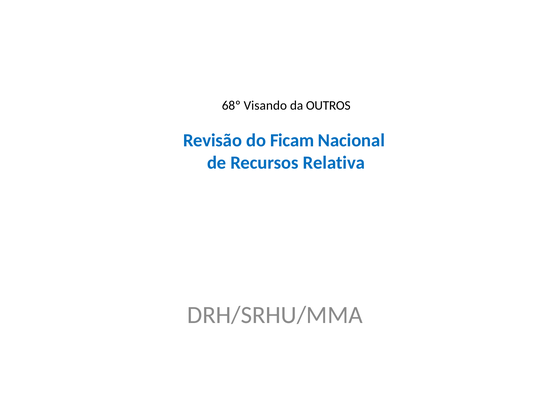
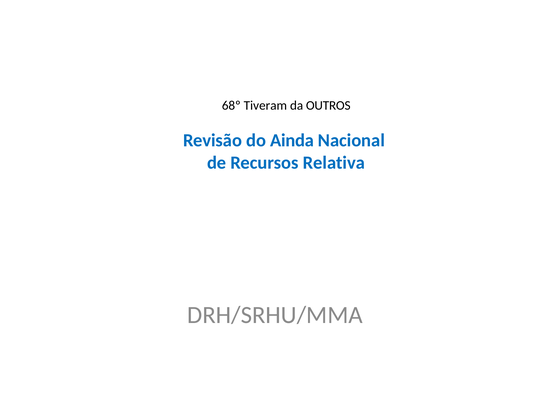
Visando: Visando -> Tiveram
Ficam: Ficam -> Ainda
